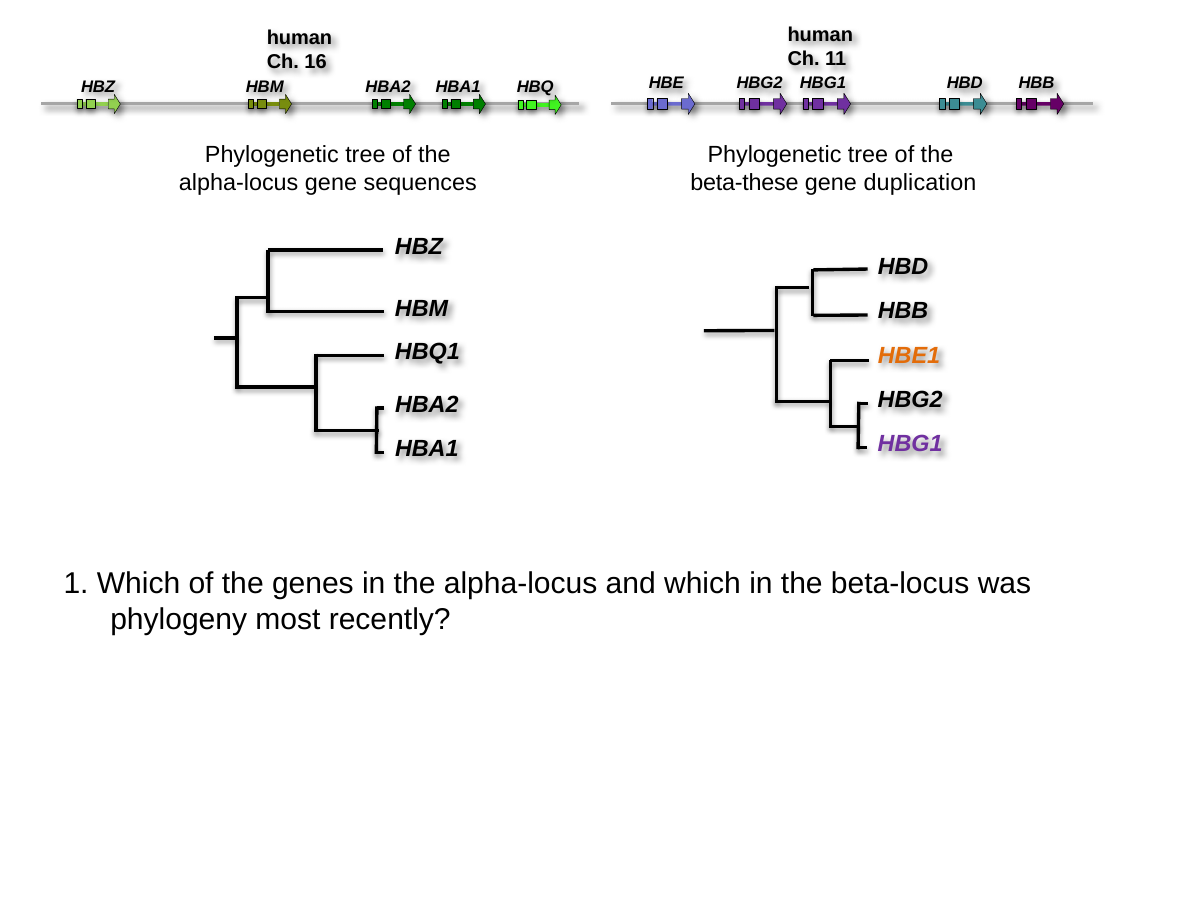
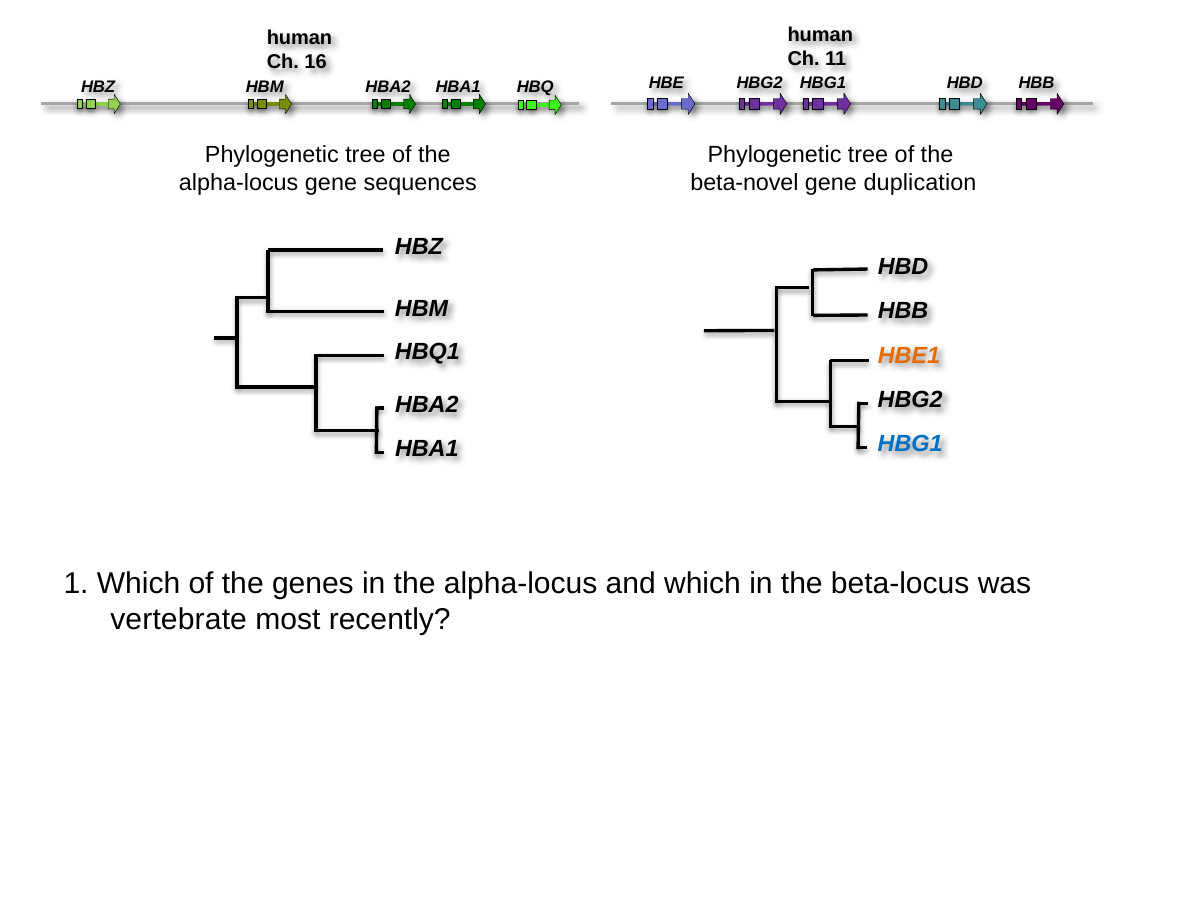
beta-these: beta-these -> beta-novel
HBG1 at (910, 444) colour: purple -> blue
phylogeny: phylogeny -> vertebrate
